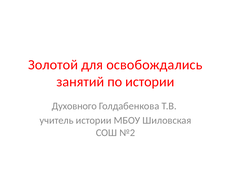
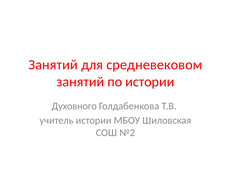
Золотой at (53, 65): Золотой -> Занятий
освобождались: освобождались -> средневековом
